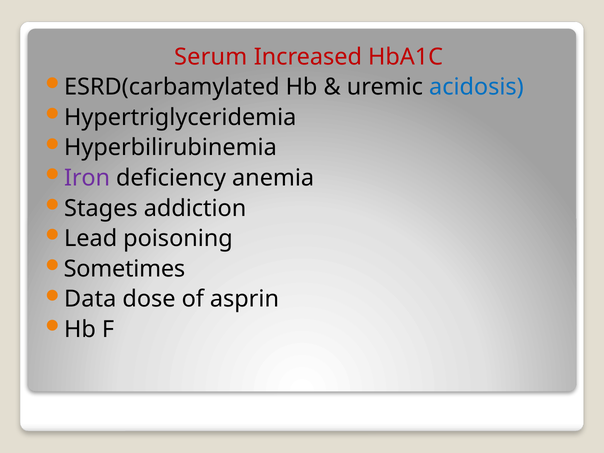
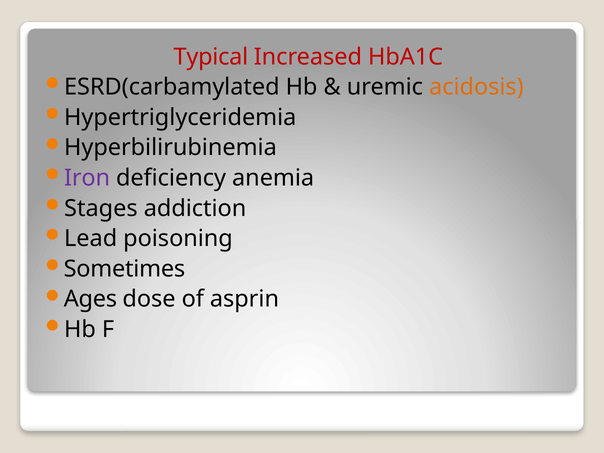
Serum: Serum -> Typical
acidosis colour: blue -> orange
Data: Data -> Ages
